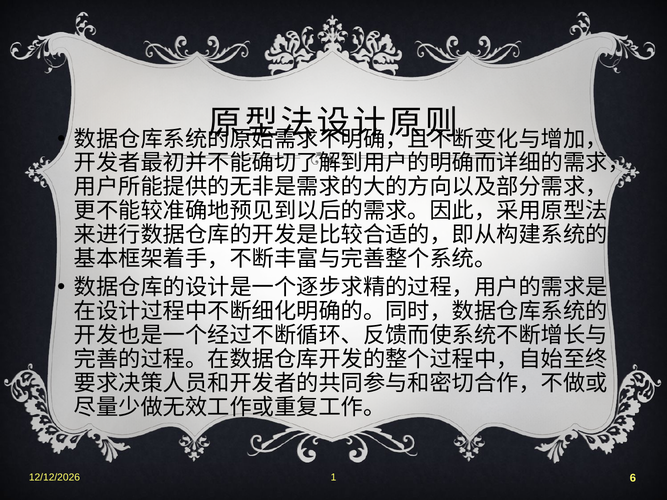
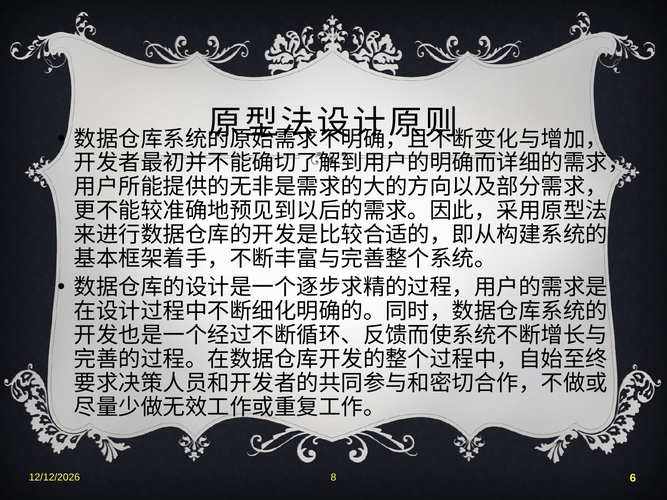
1: 1 -> 8
